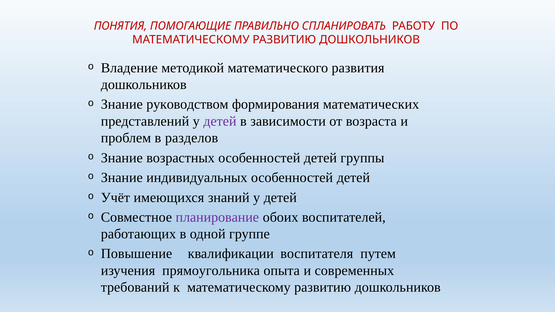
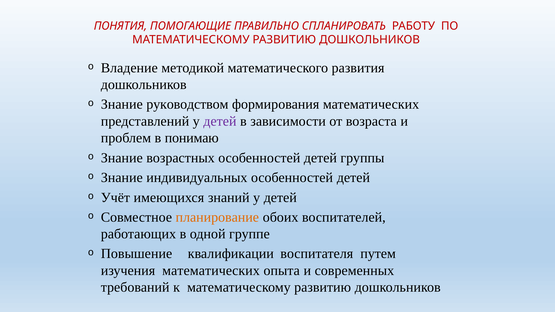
разделов: разделов -> понимаю
планирование colour: purple -> orange
изучения прямоугольника: прямоугольника -> математических
